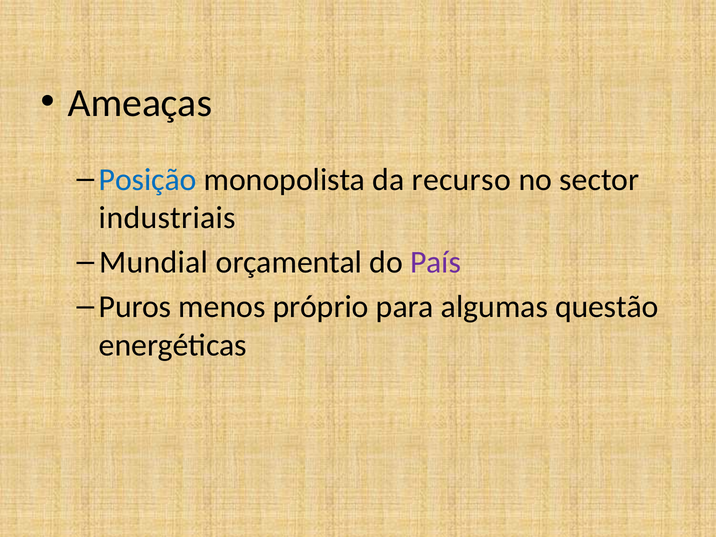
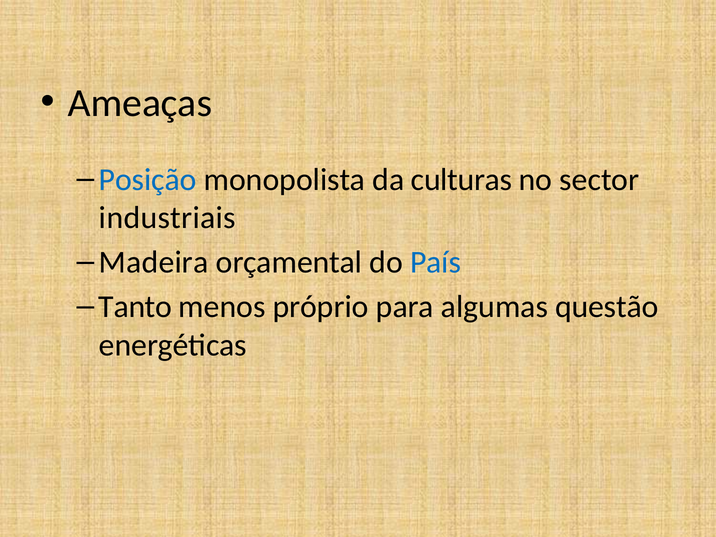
recurso: recurso -> culturas
Mundial: Mundial -> Madeira
País colour: purple -> blue
Puros: Puros -> Tanto
